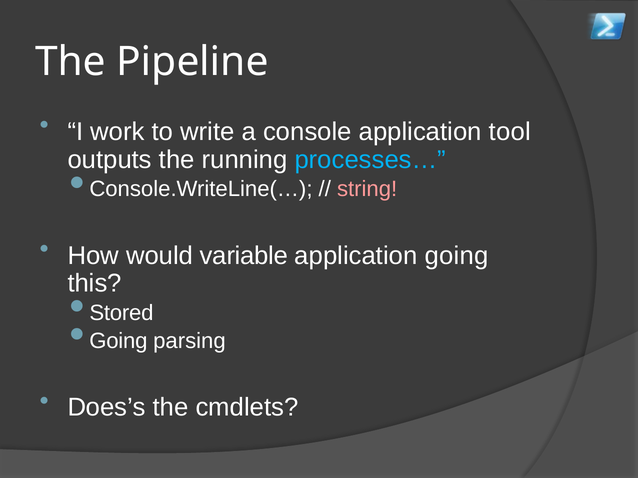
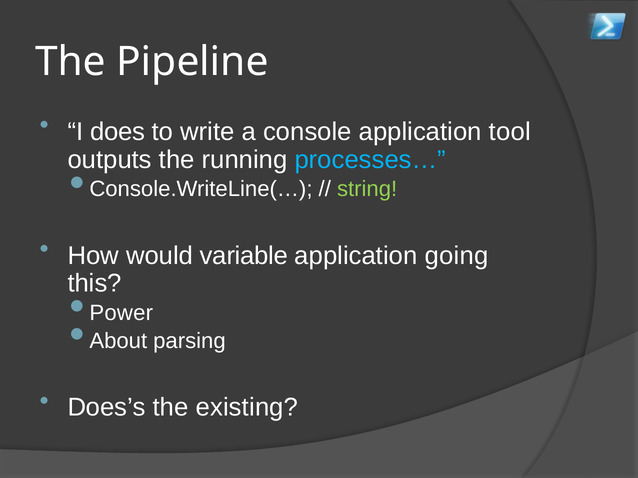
work: work -> does
string colour: pink -> light green
Stored: Stored -> Power
Going at (118, 341): Going -> About
cmdlets: cmdlets -> existing
